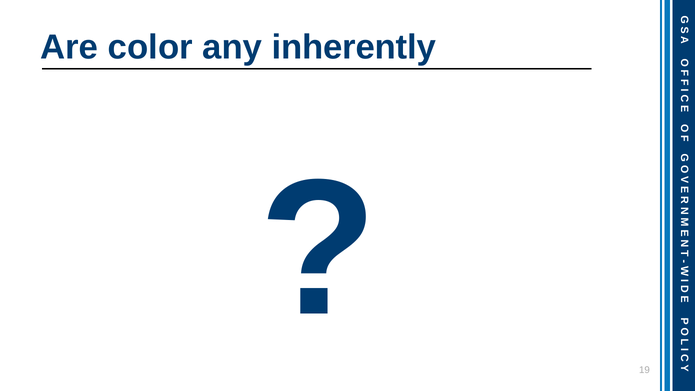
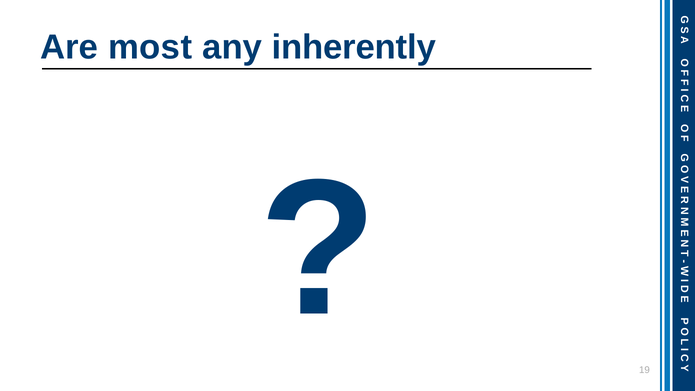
color: color -> most
